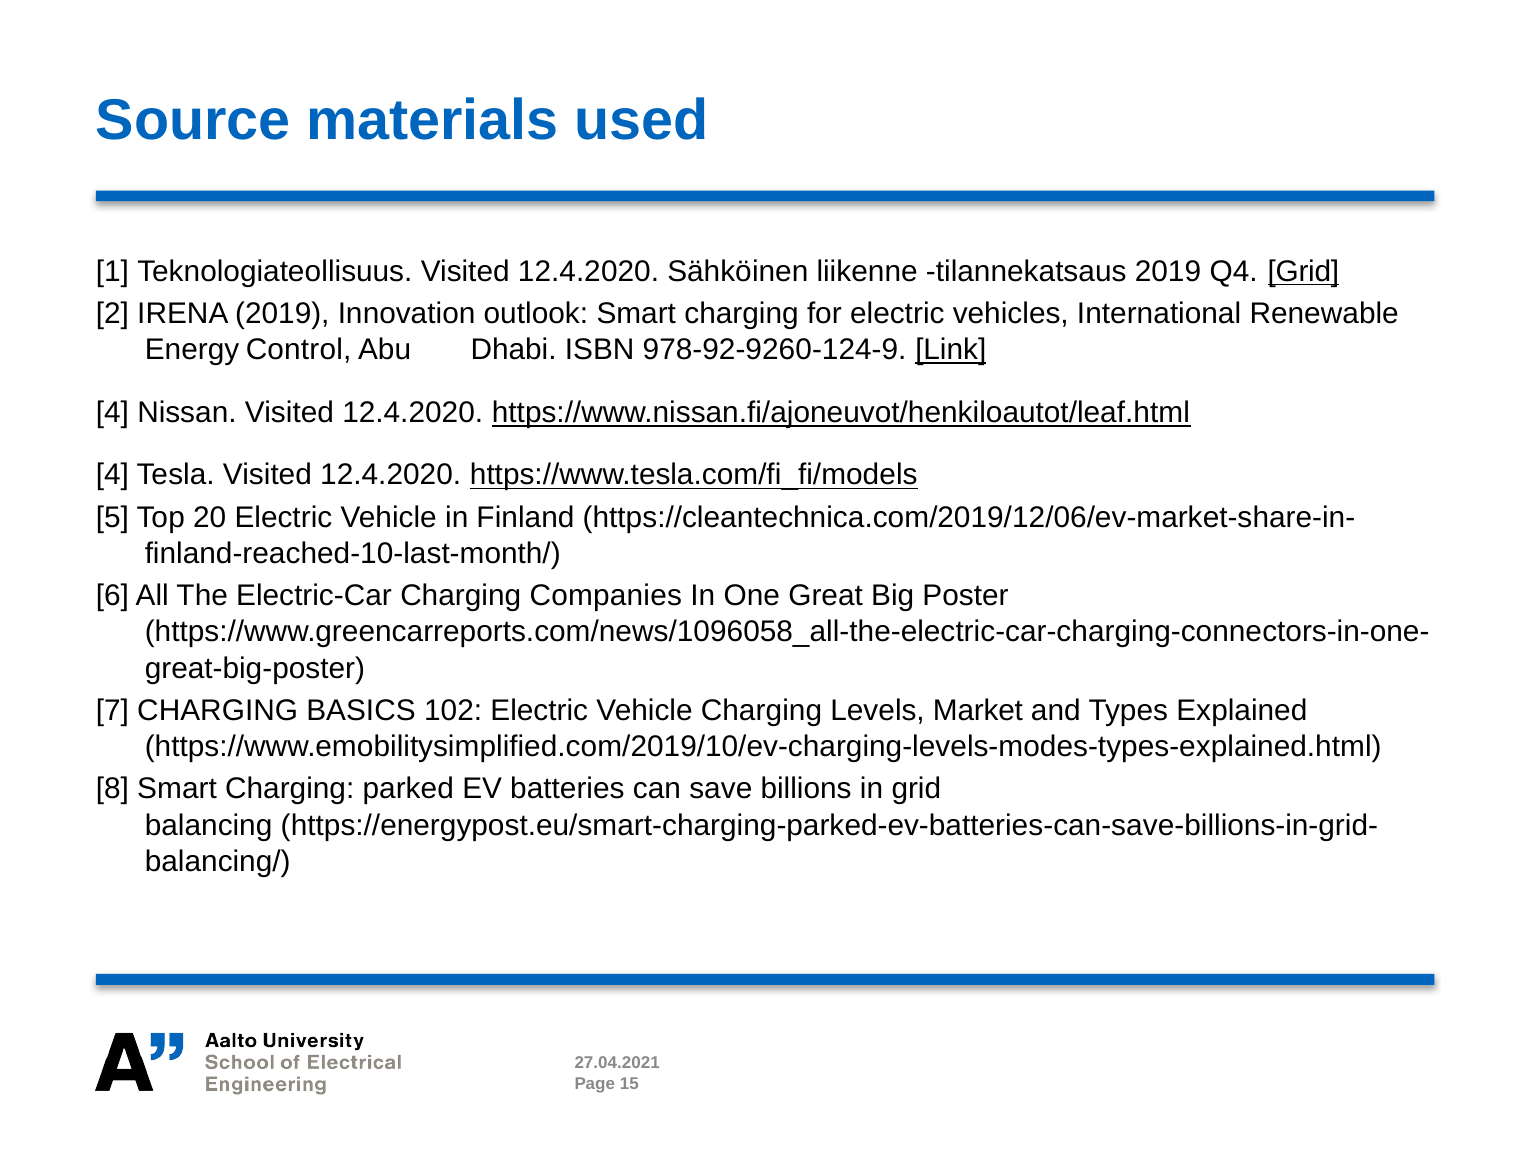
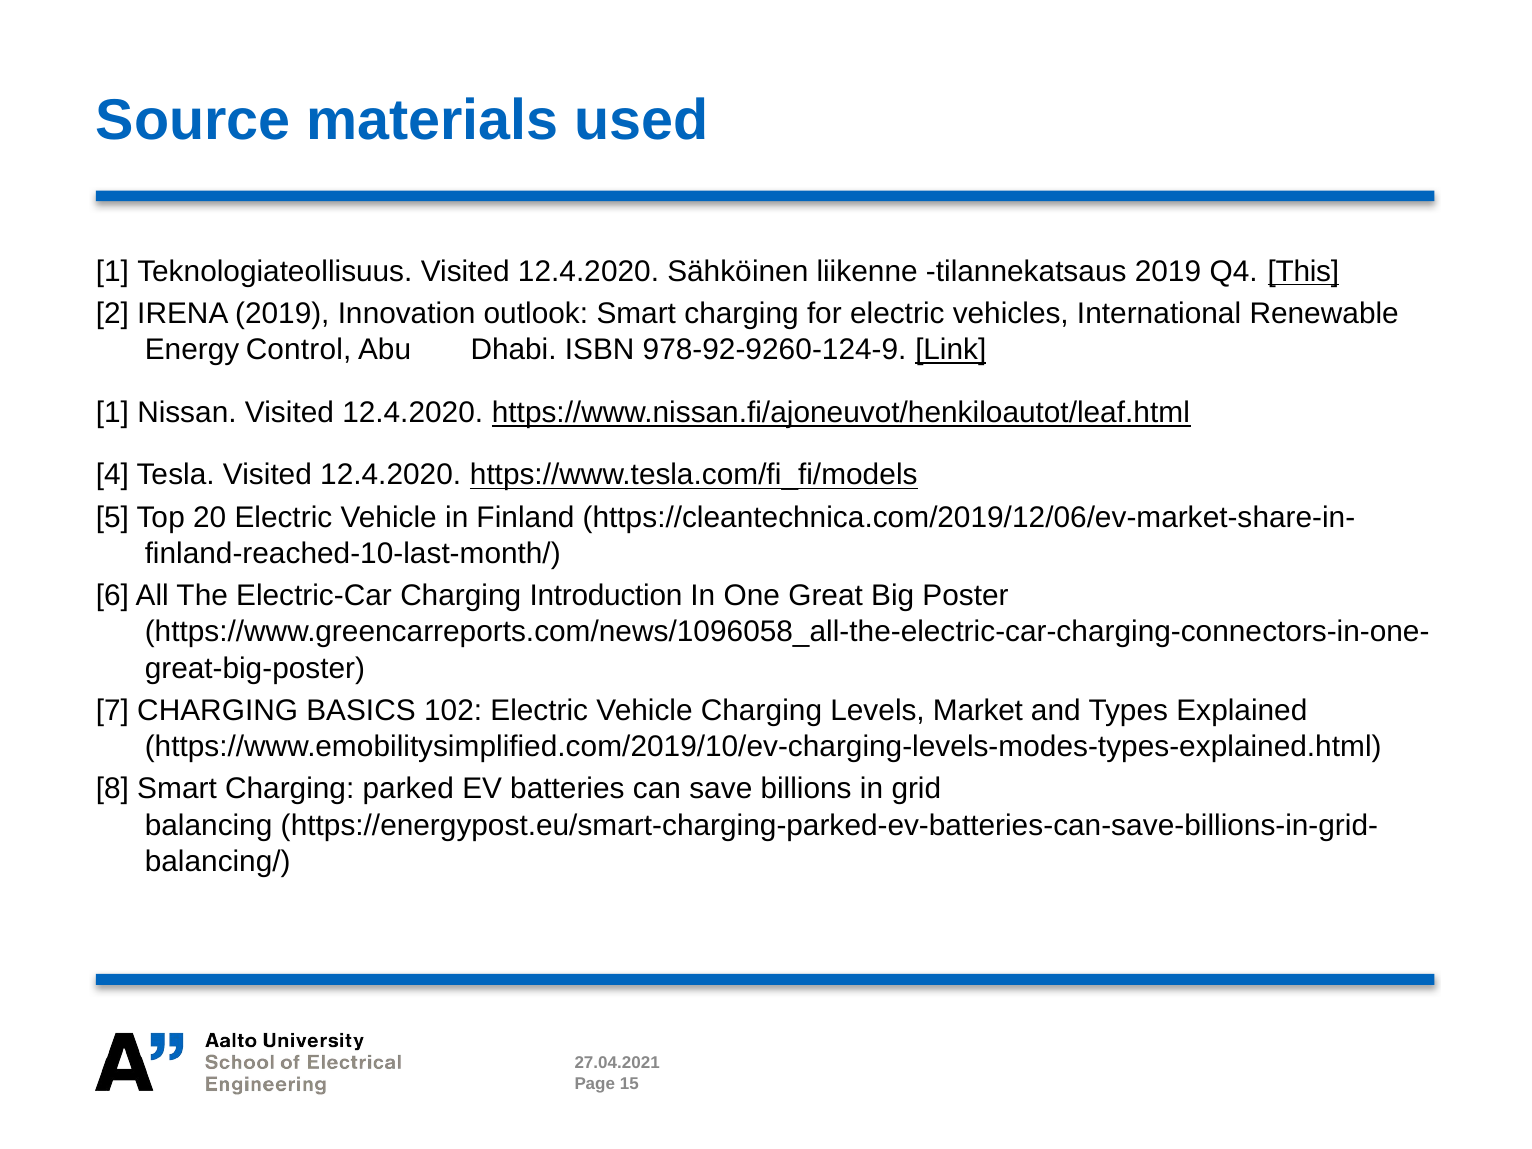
Q4 Grid: Grid -> This
4 at (112, 412): 4 -> 1
Companies: Companies -> Introduction
